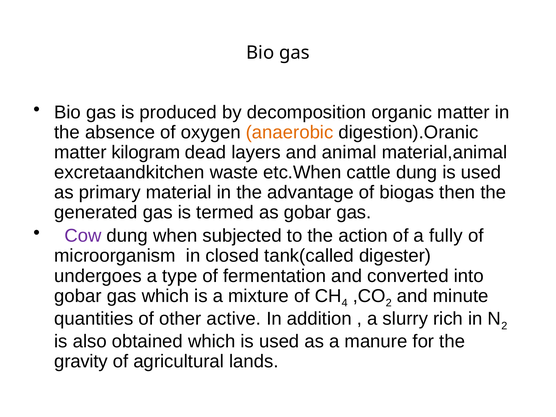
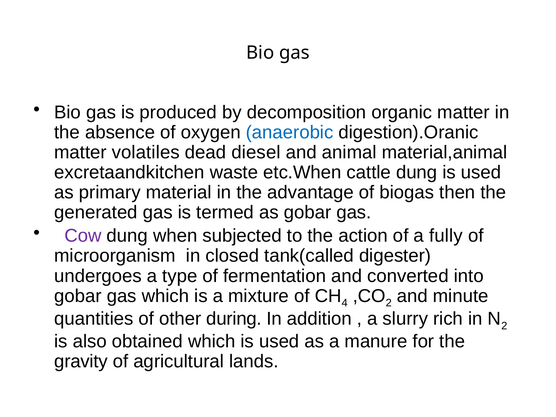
anaerobic colour: orange -> blue
kilogram: kilogram -> volatiles
layers: layers -> diesel
active: active -> during
